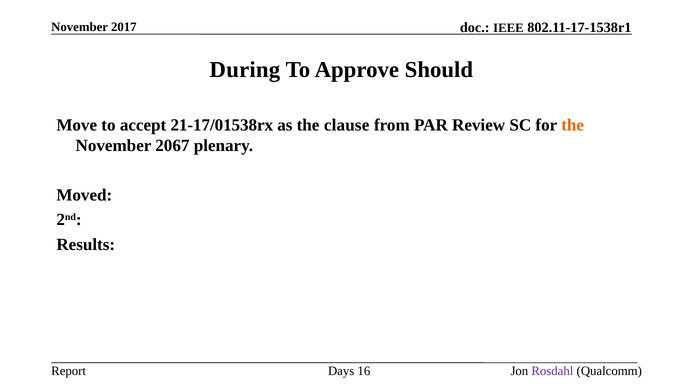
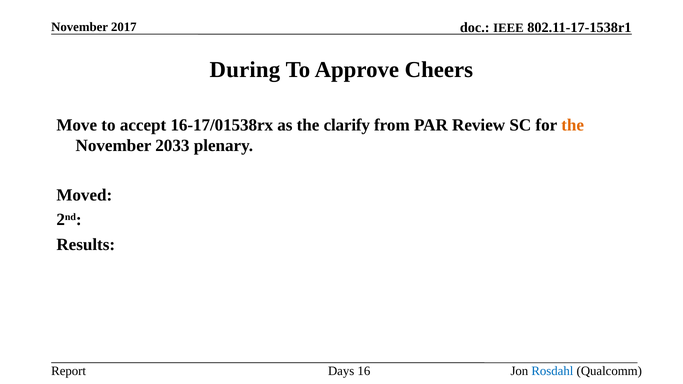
Should: Should -> Cheers
21-17/01538rx: 21-17/01538rx -> 16-17/01538rx
clause: clause -> clarify
2067: 2067 -> 2033
Rosdahl colour: purple -> blue
